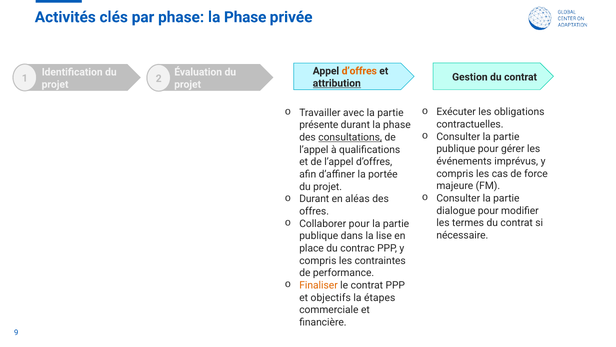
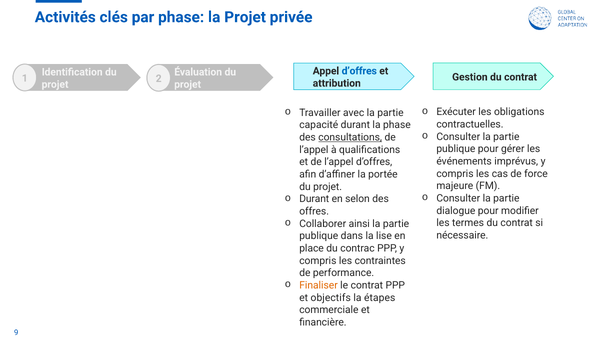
phase la Phase: Phase -> Projet
d’offres at (359, 71) colour: orange -> blue
attribution underline: present -> none
présente: présente -> capacité
aléas: aléas -> selon
Collaborer pour: pour -> ainsi
